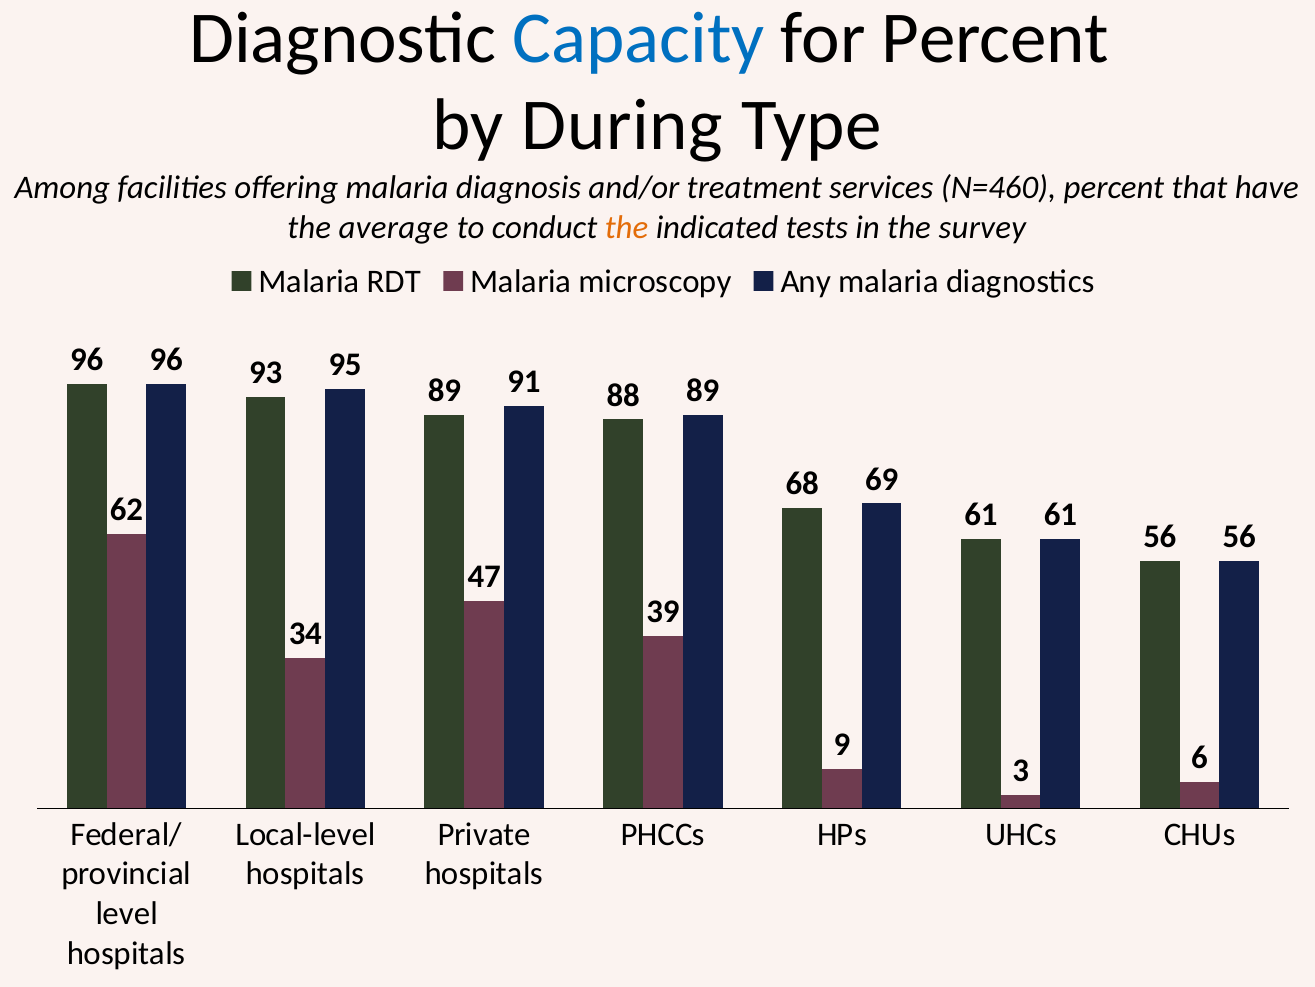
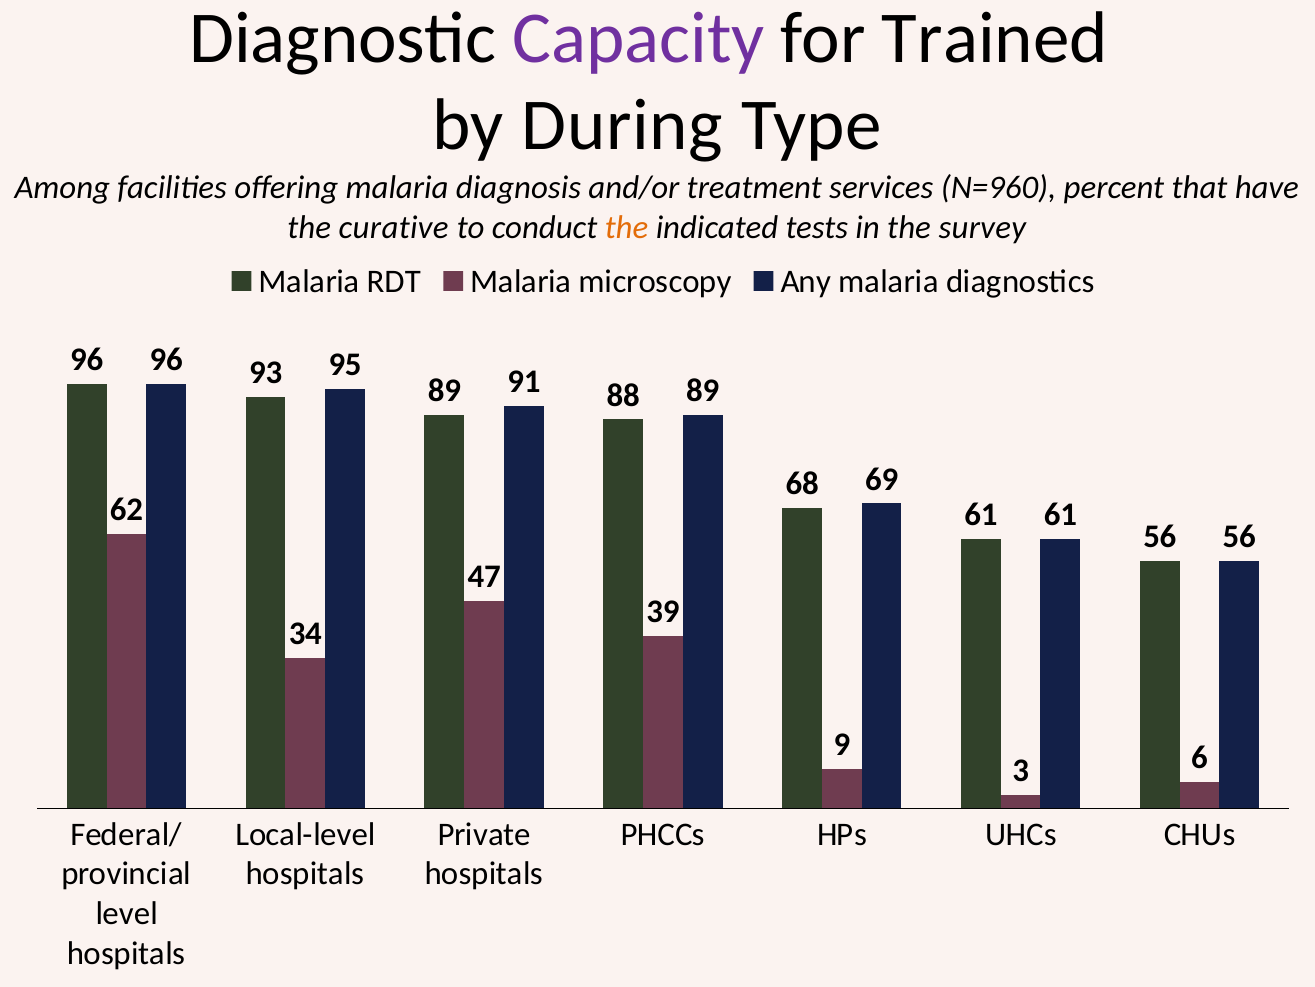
Capacity colour: blue -> purple
for Percent: Percent -> Trained
N=460: N=460 -> N=960
average: average -> curative
